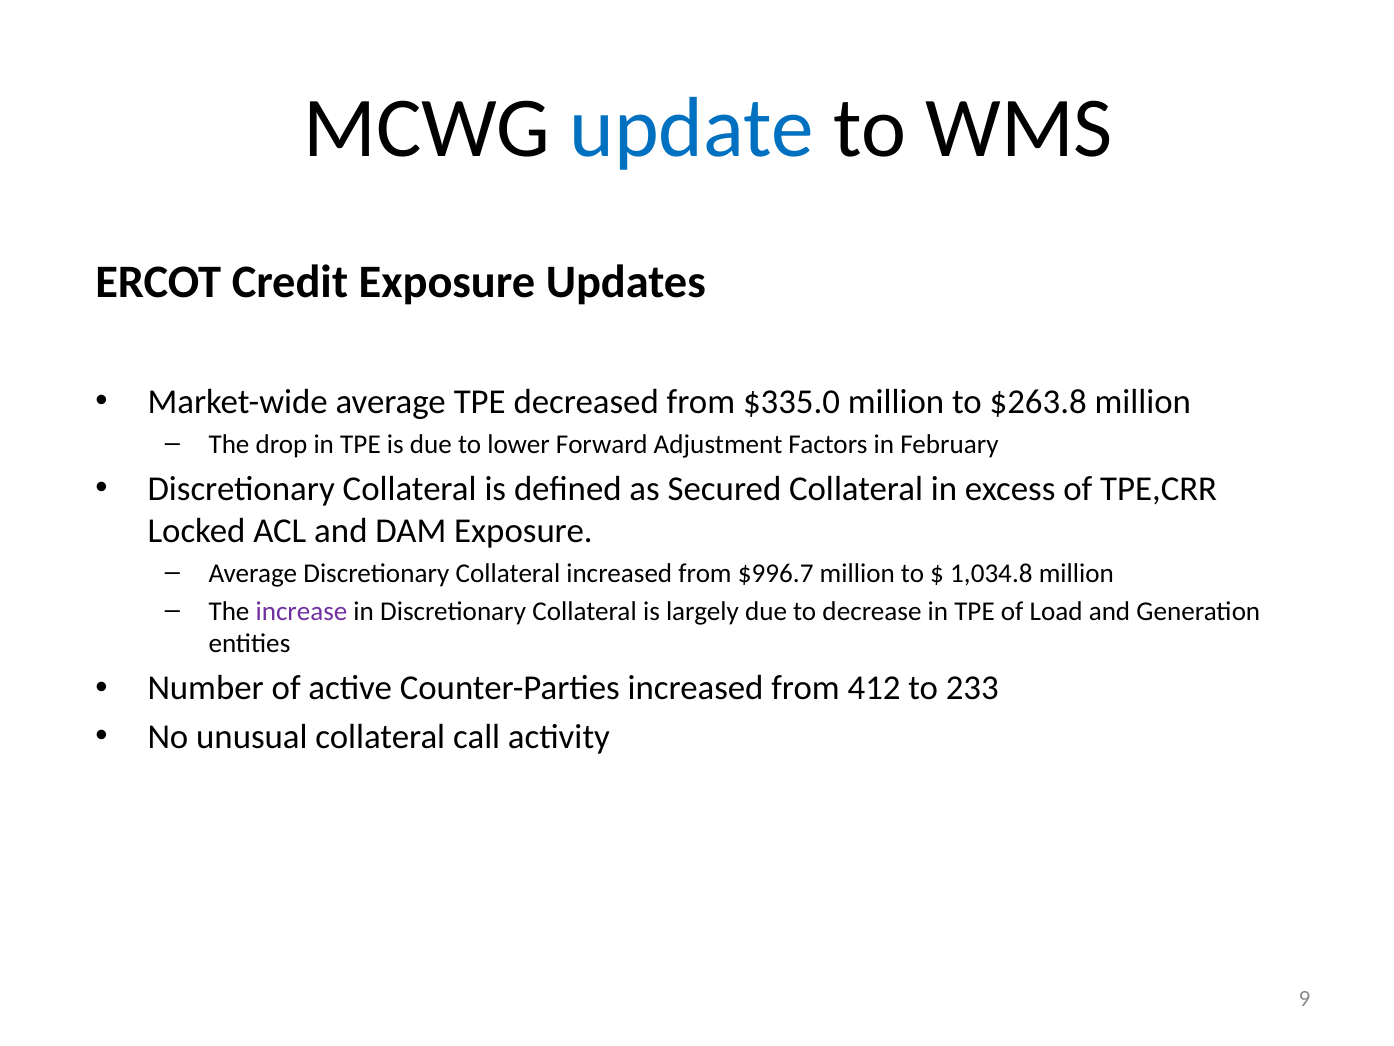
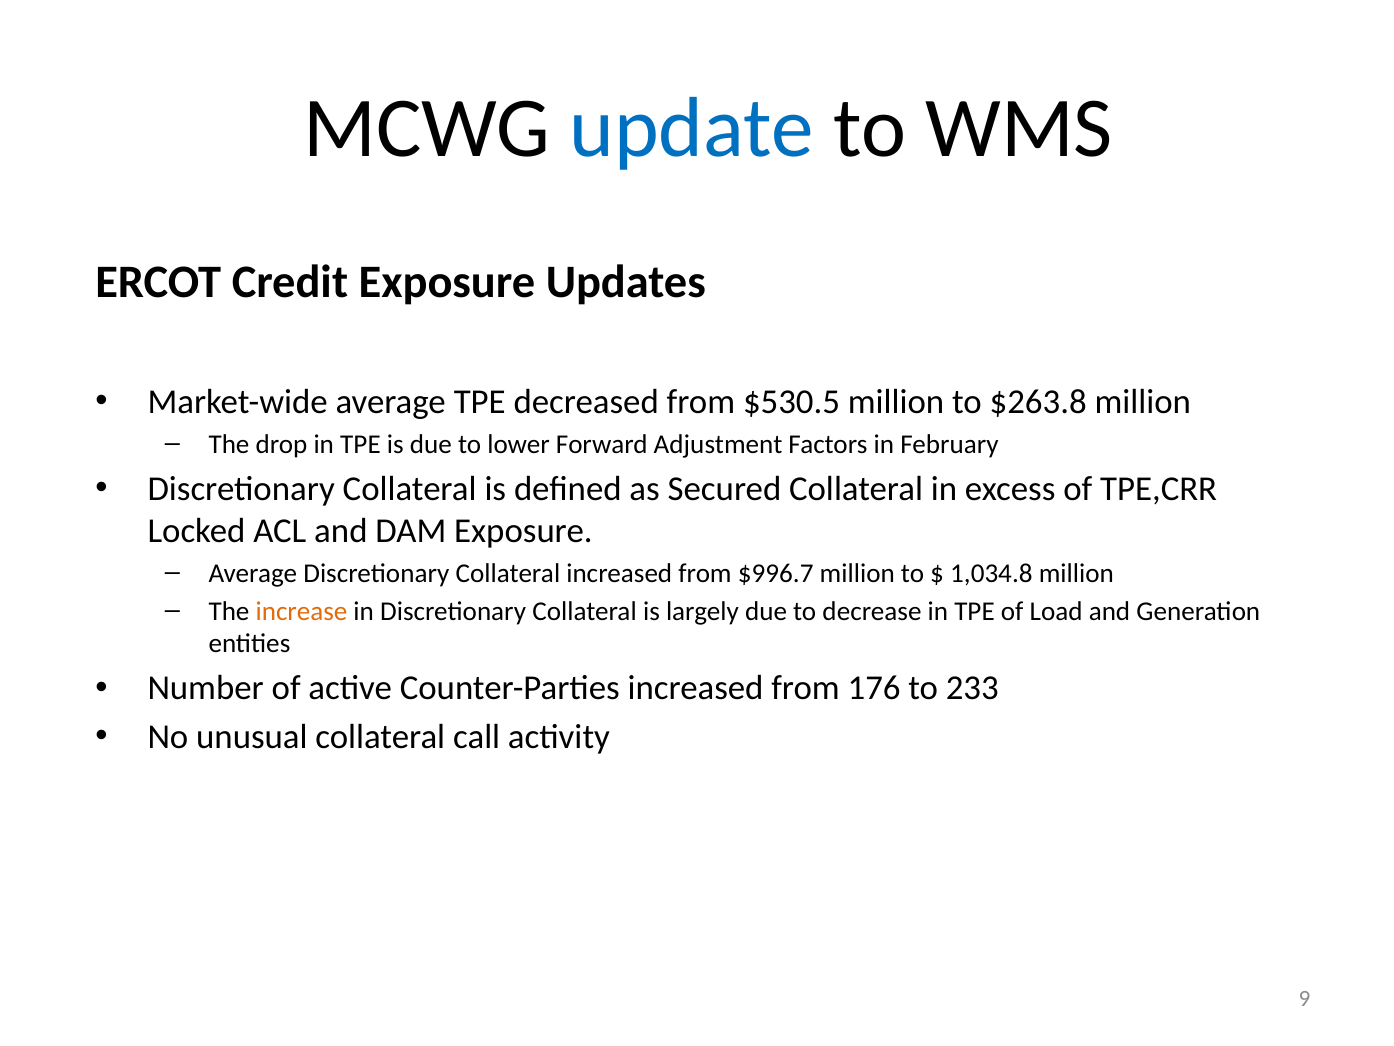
$335.0: $335.0 -> $530.5
increase colour: purple -> orange
412: 412 -> 176
